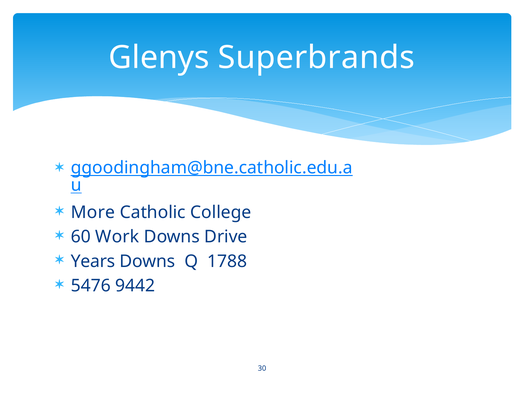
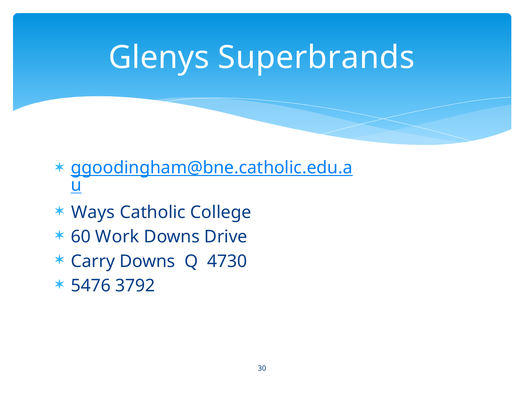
More: More -> Ways
Years: Years -> Carry
1788: 1788 -> 4730
9442: 9442 -> 3792
